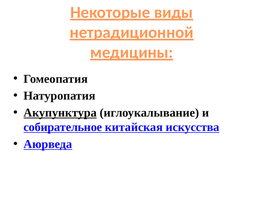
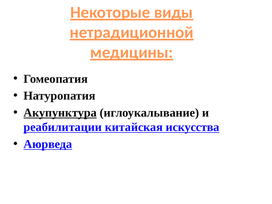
собирательное: собирательное -> реабилитации
